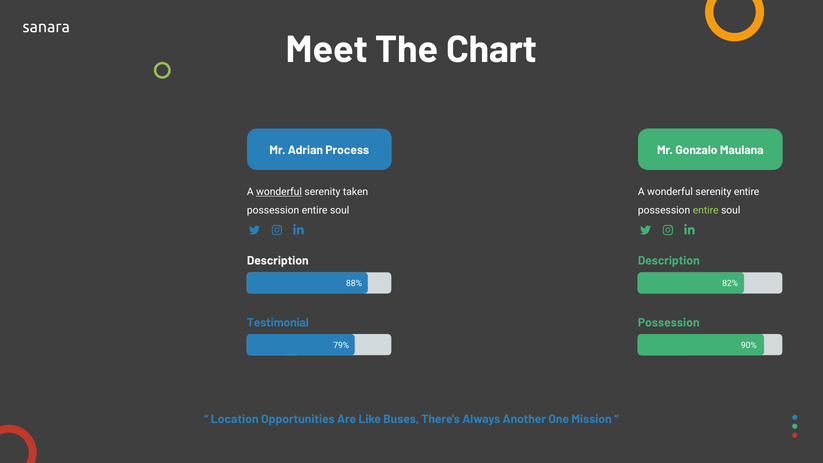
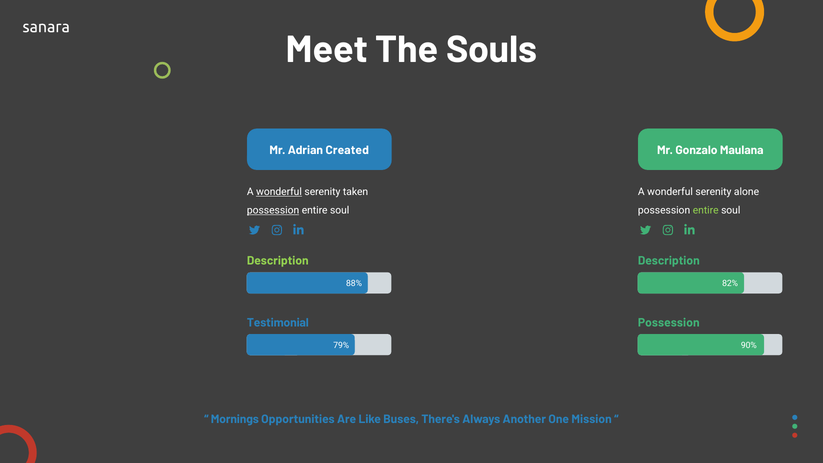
Chart: Chart -> Souls
Process: Process -> Created
serenity entire: entire -> alone
possession at (273, 210) underline: none -> present
Description at (278, 261) colour: white -> light green
Location: Location -> Mornings
